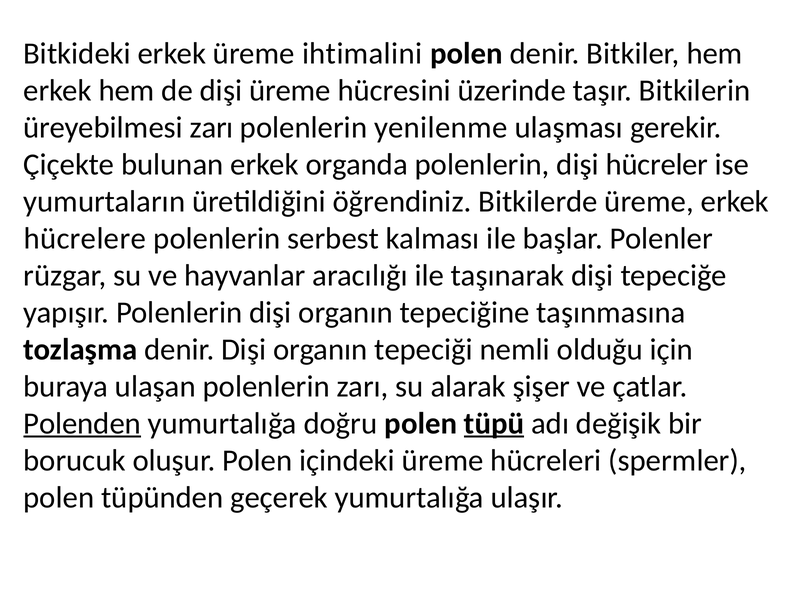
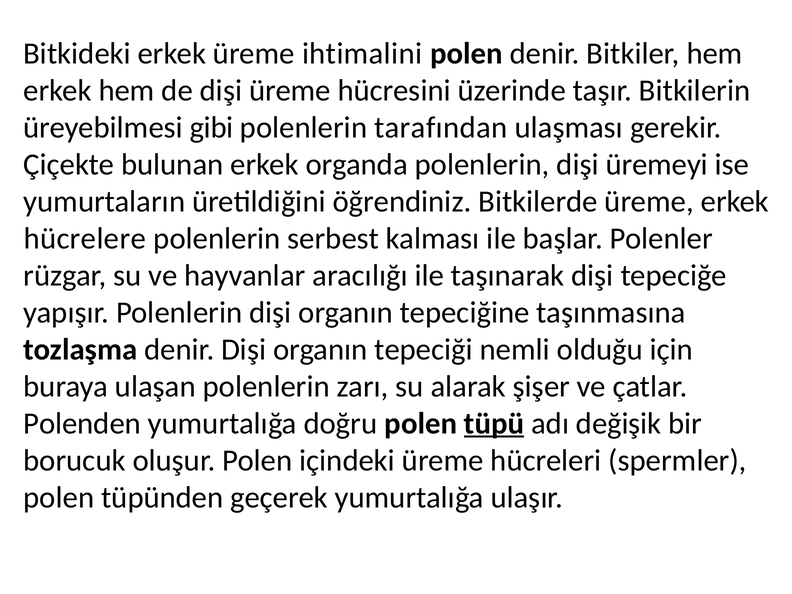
üreyebilmesi zarı: zarı -> gibi
yenilenme: yenilenme -> tarafından
hücreler: hücreler -> üremeyi
Polenden underline: present -> none
